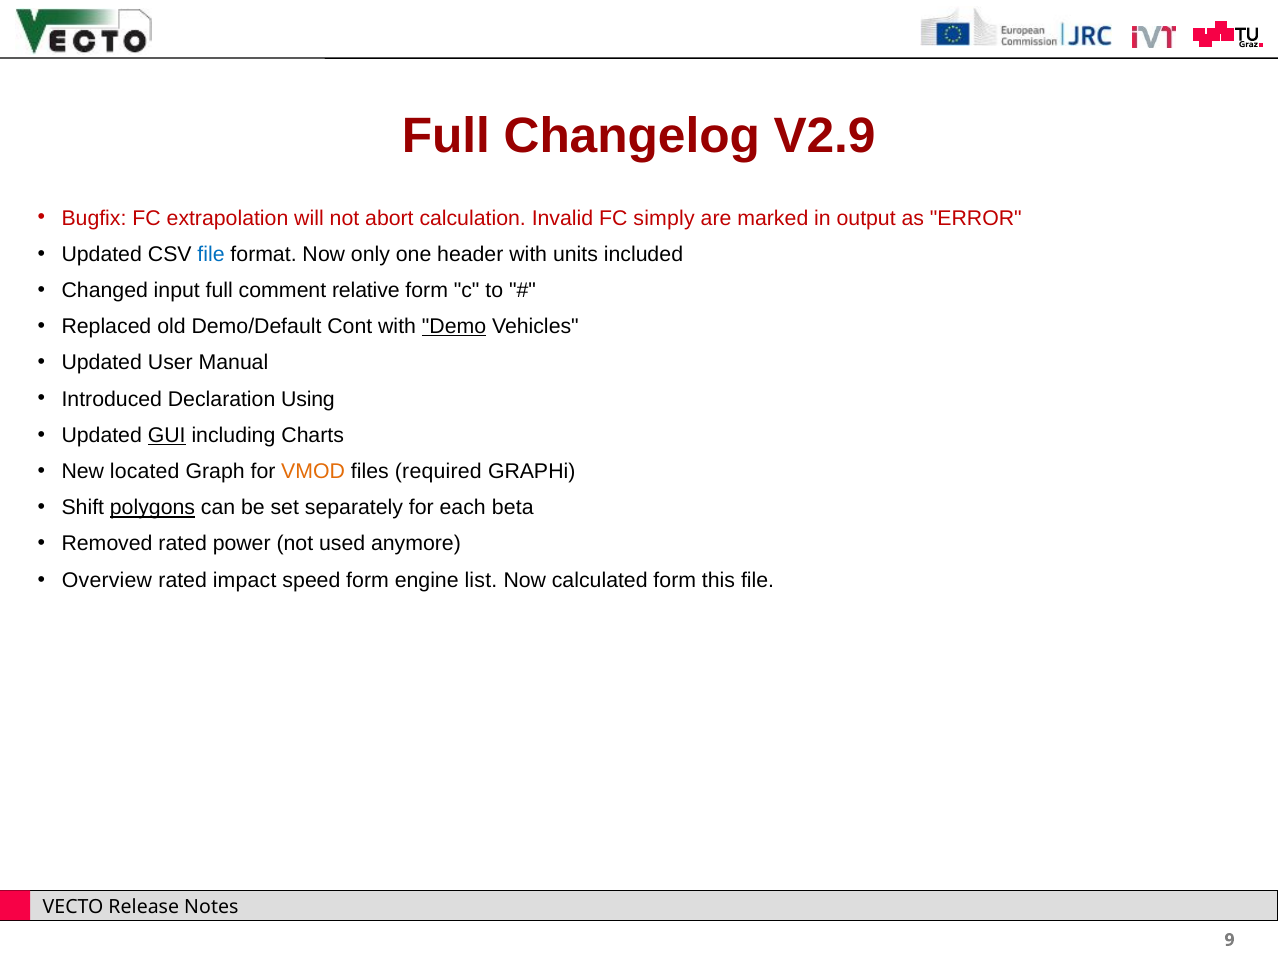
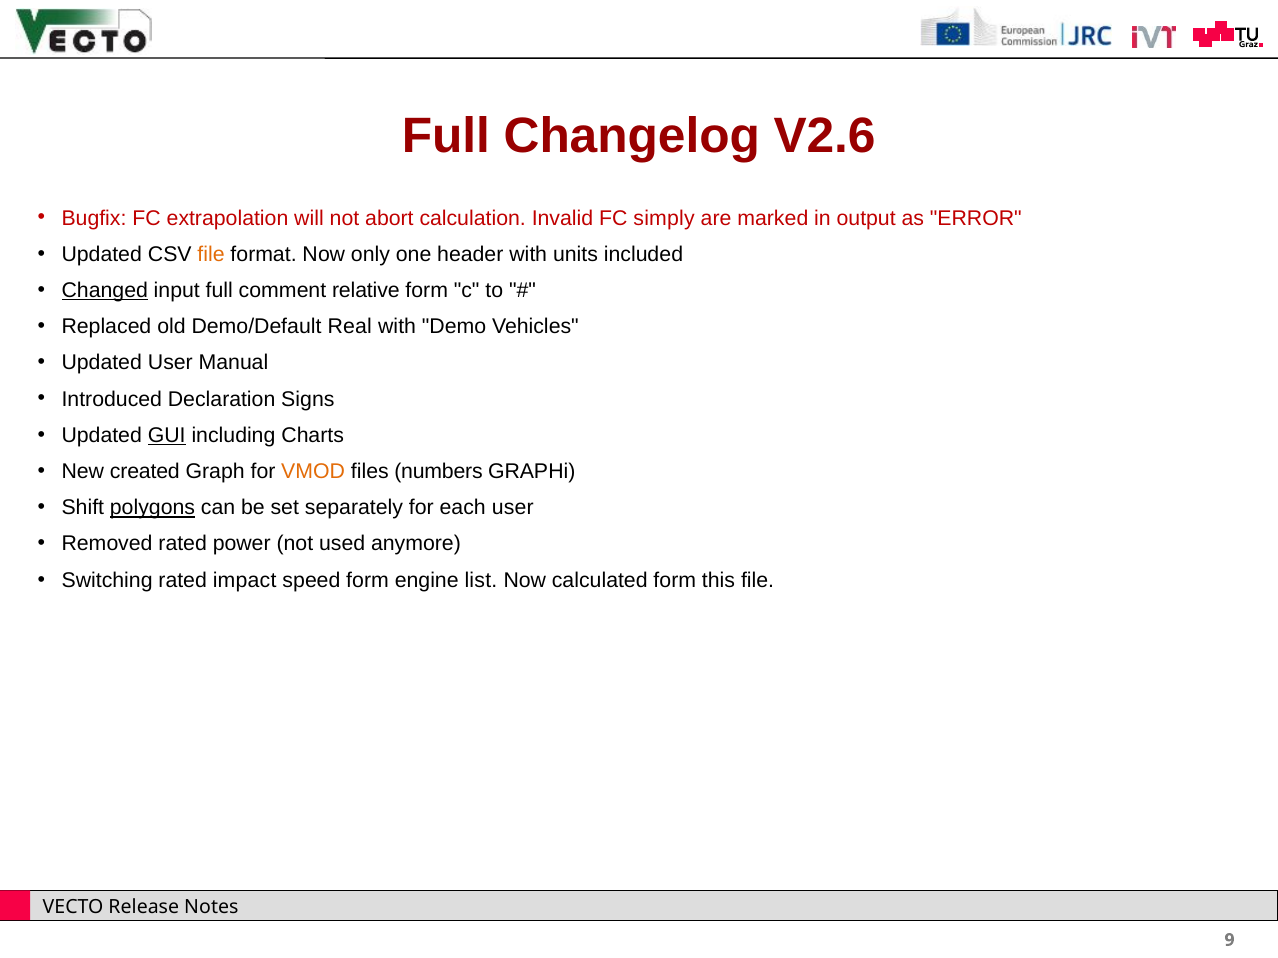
V2.9: V2.9 -> V2.6
file at (211, 254) colour: blue -> orange
Changed underline: none -> present
Cont: Cont -> Real
Demo underline: present -> none
Using: Using -> Signs
located: located -> created
required: required -> numbers
each beta: beta -> user
Overview: Overview -> Switching
